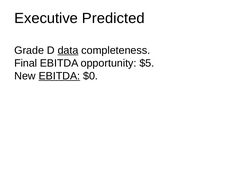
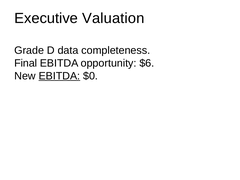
Predicted: Predicted -> Valuation
data underline: present -> none
$5: $5 -> $6
